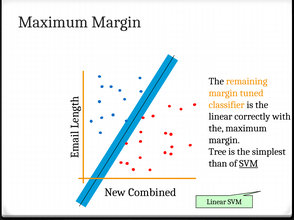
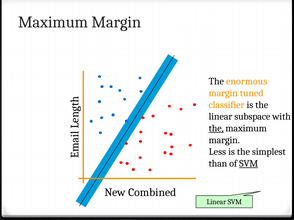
remaining: remaining -> enormous
correctly: correctly -> subspace
the at (216, 129) underline: none -> present
Tree: Tree -> Less
